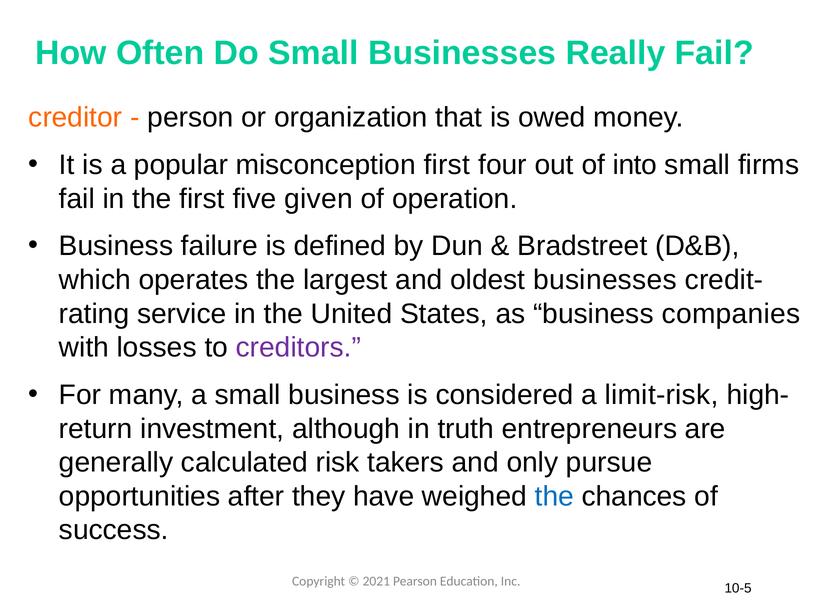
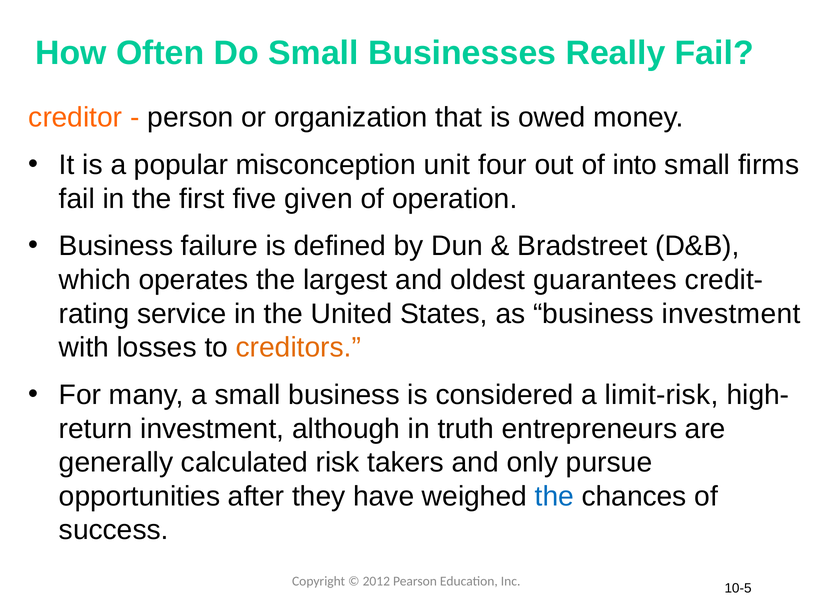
misconception first: first -> unit
oldest businesses: businesses -> guarantees
business companies: companies -> investment
creditors colour: purple -> orange
2021: 2021 -> 2012
